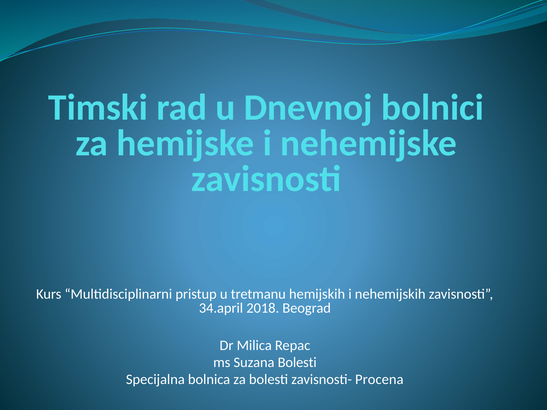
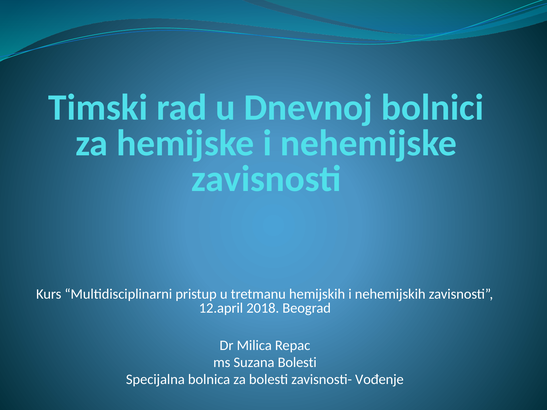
34.april: 34.april -> 12.april
Procena: Procena -> Vođenje
